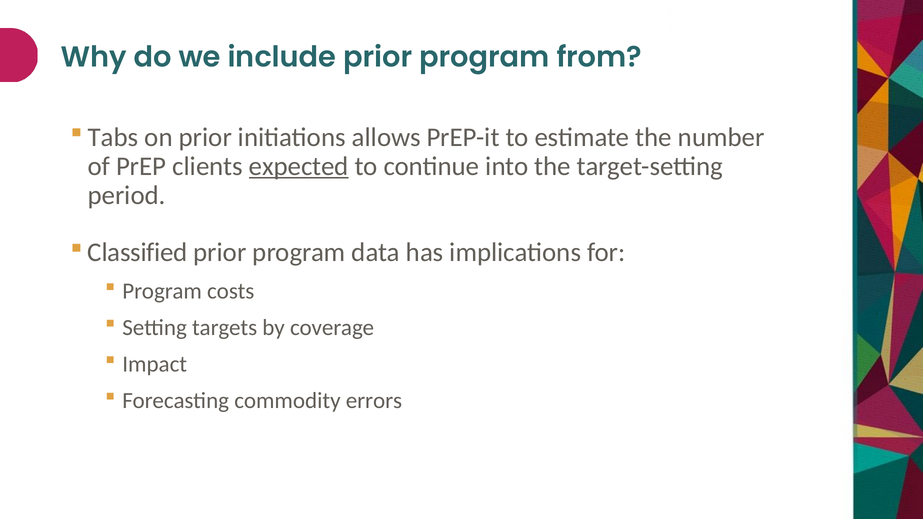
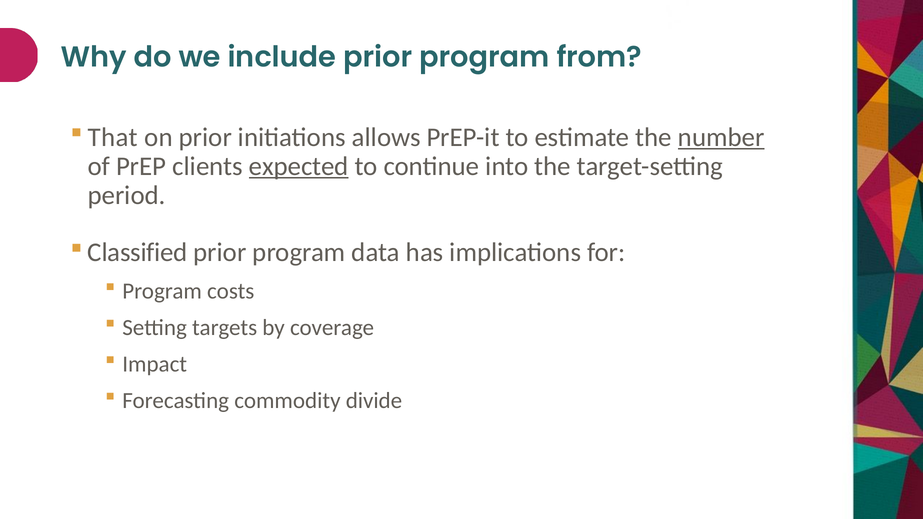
Tabs: Tabs -> That
number underline: none -> present
errors: errors -> divide
